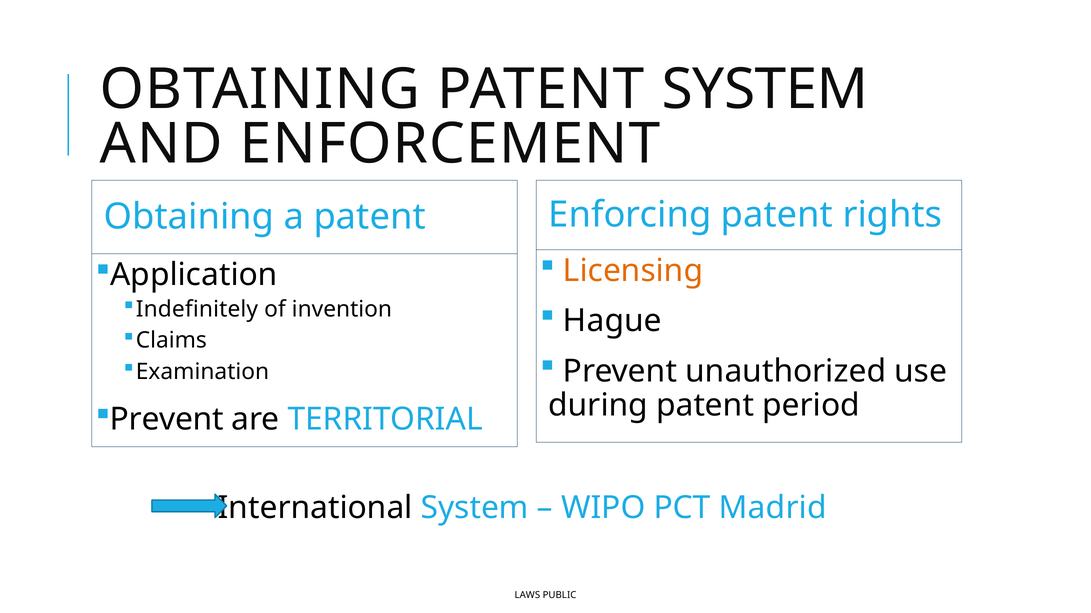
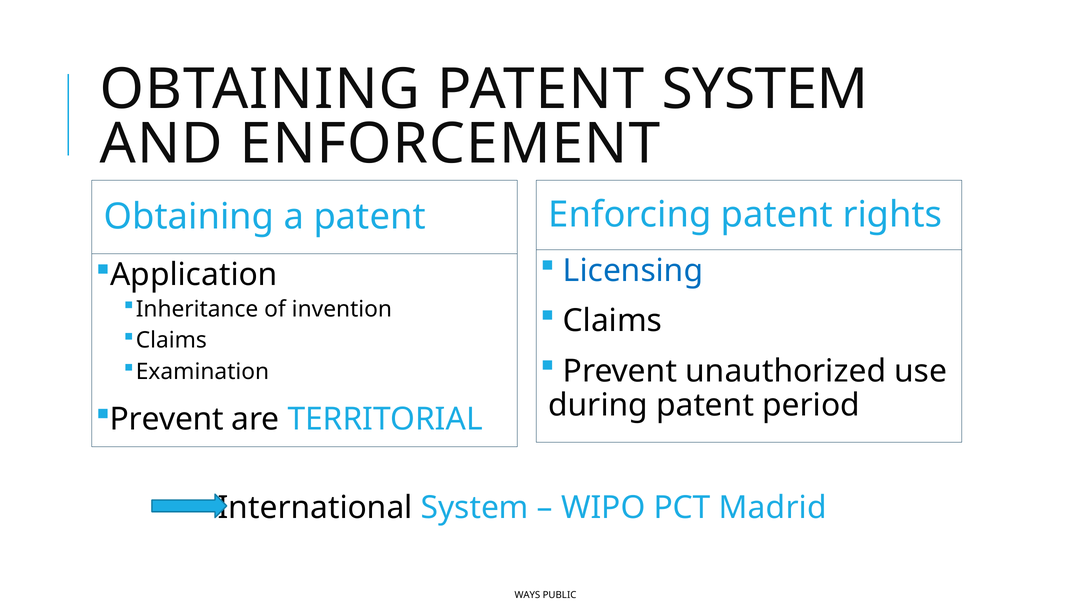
Licensing colour: orange -> blue
Indefinitely: Indefinitely -> Inheritance
Hague at (612, 321): Hague -> Claims
LAWS: LAWS -> WAYS
